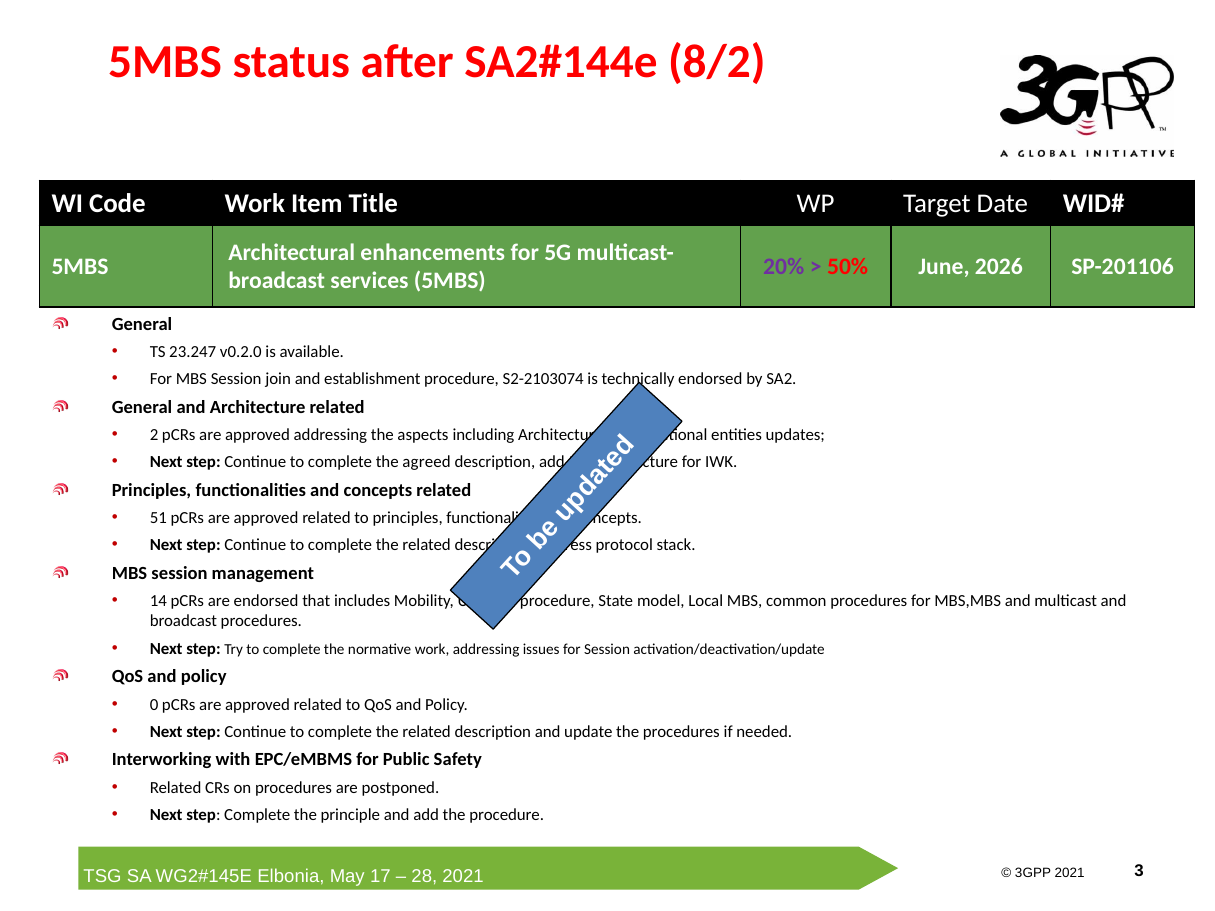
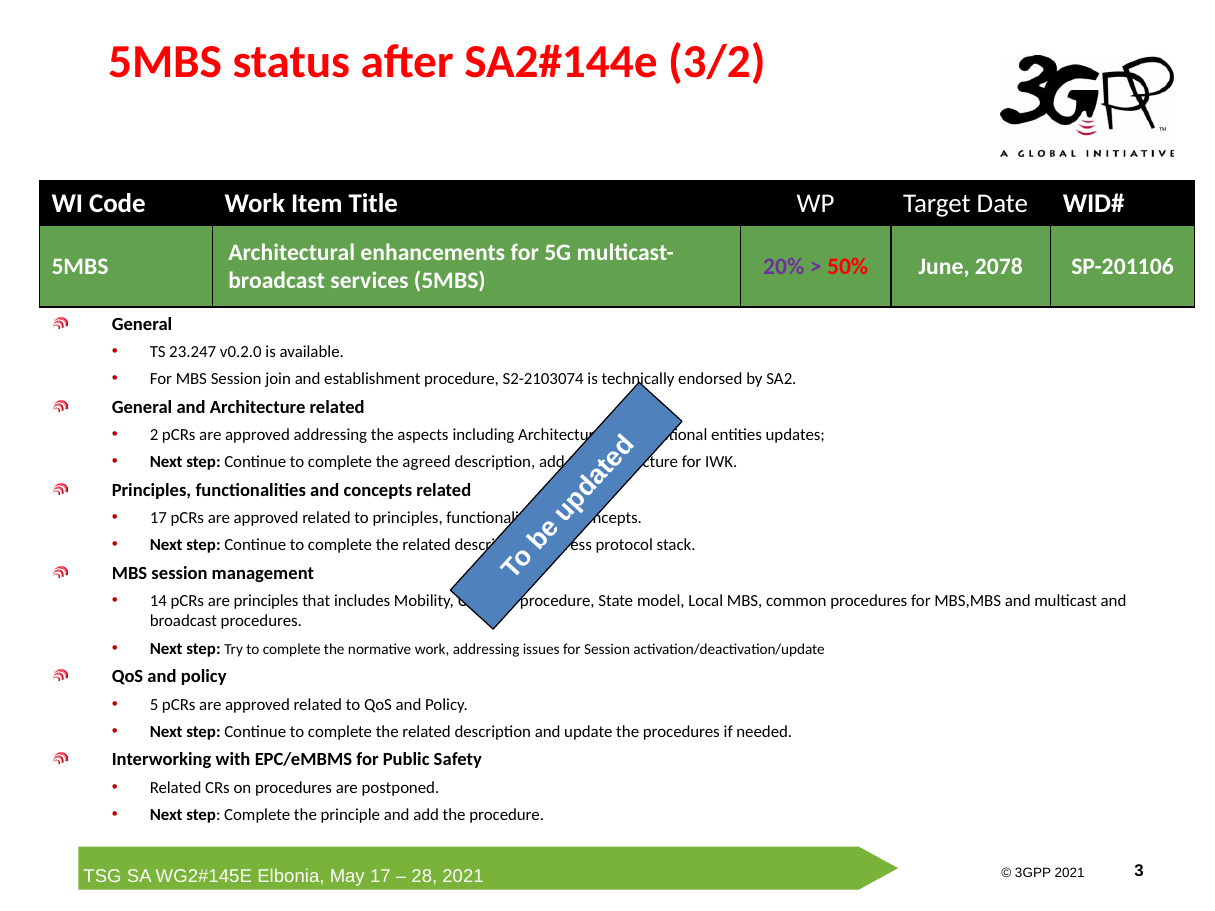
8/2: 8/2 -> 3/2
2026: 2026 -> 2078
51 at (158, 518): 51 -> 17
are endorsed: endorsed -> principles
0: 0 -> 5
